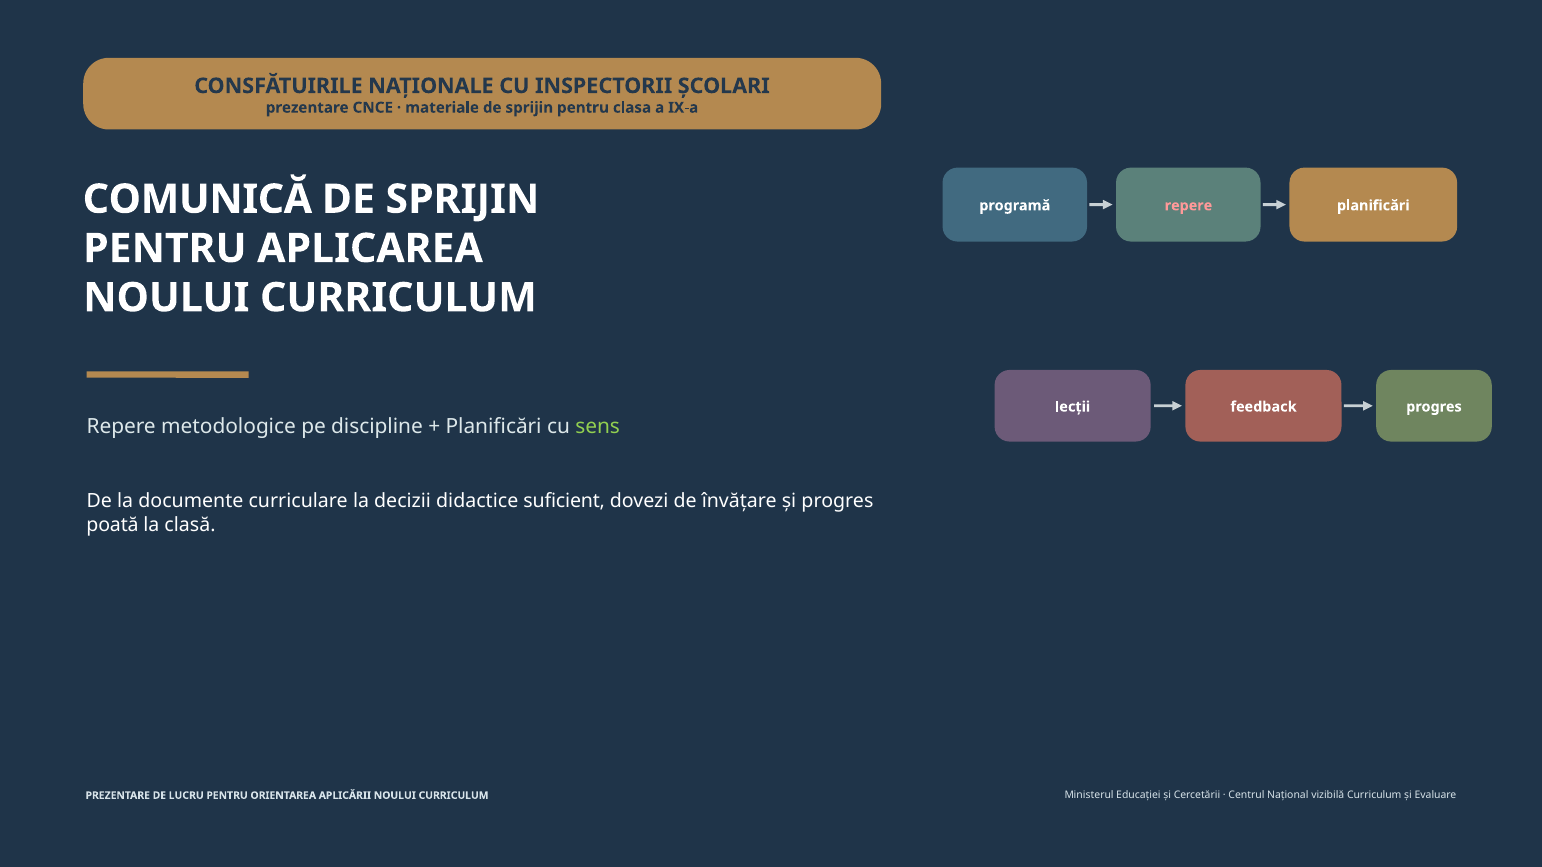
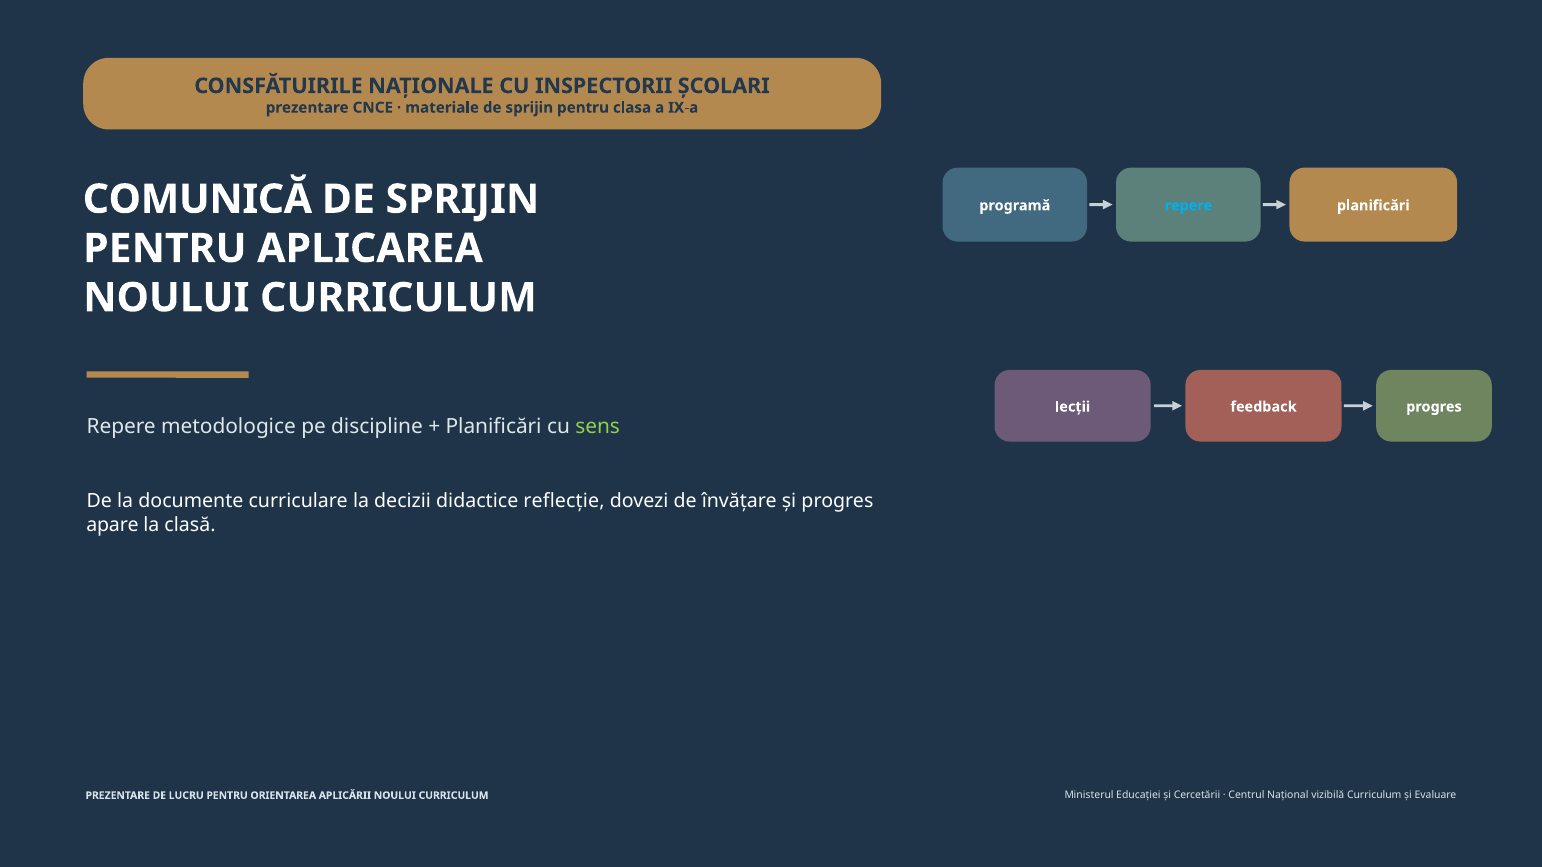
repere at (1188, 206) colour: pink -> light blue
suficient: suficient -> reflecție
poată: poată -> apare
